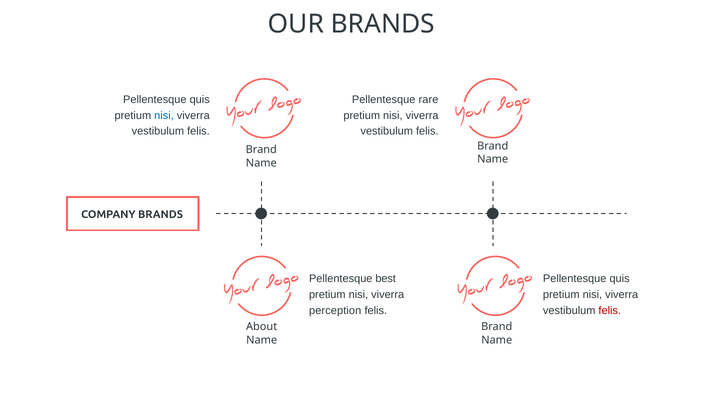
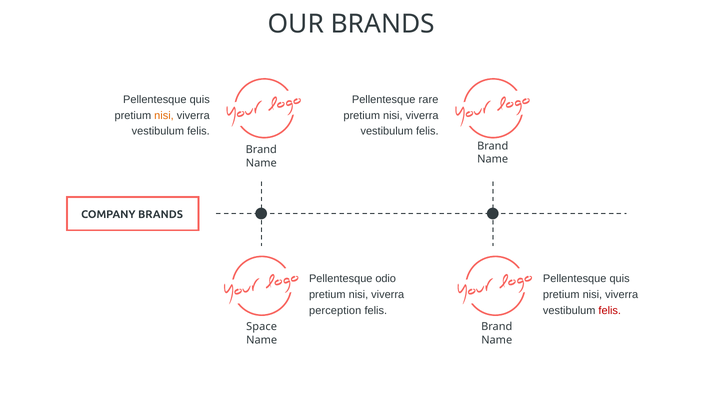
nisi at (164, 116) colour: blue -> orange
best: best -> odio
About: About -> Space
